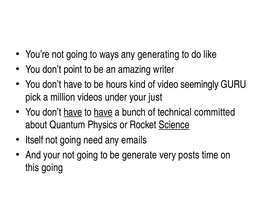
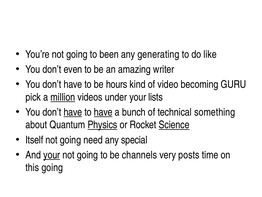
ways: ways -> been
point: point -> even
seemingly: seemingly -> becoming
million underline: none -> present
just: just -> lists
committed: committed -> something
Physics underline: none -> present
emails: emails -> special
your at (52, 155) underline: none -> present
generate: generate -> channels
